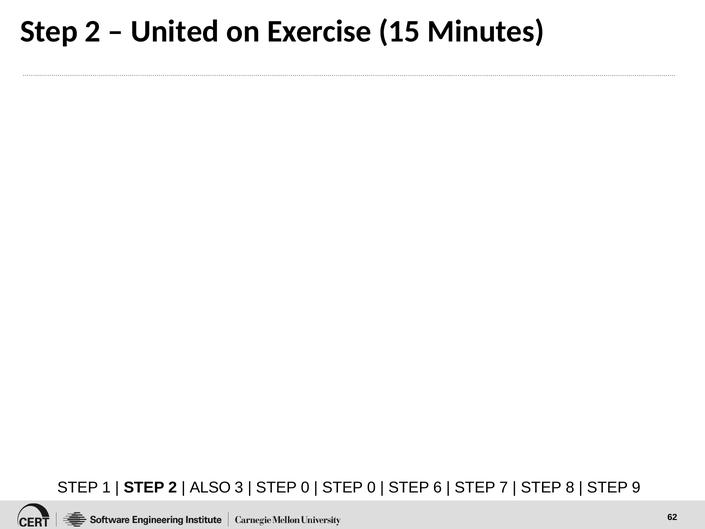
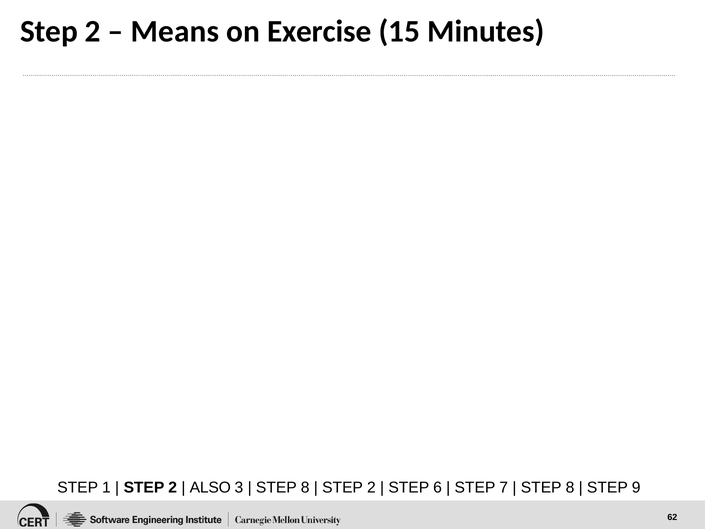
United: United -> Means
0 at (305, 487): 0 -> 8
0 at (371, 487): 0 -> 2
